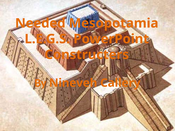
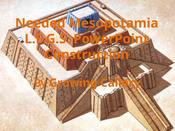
Constructers: Constructers -> Construction
Nineveh: Nineveh -> Growing
